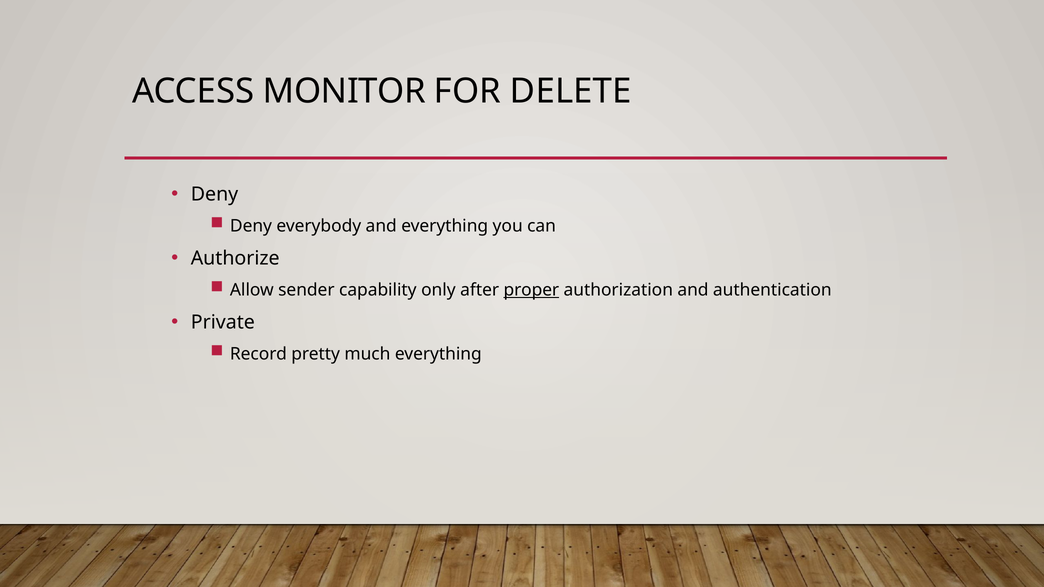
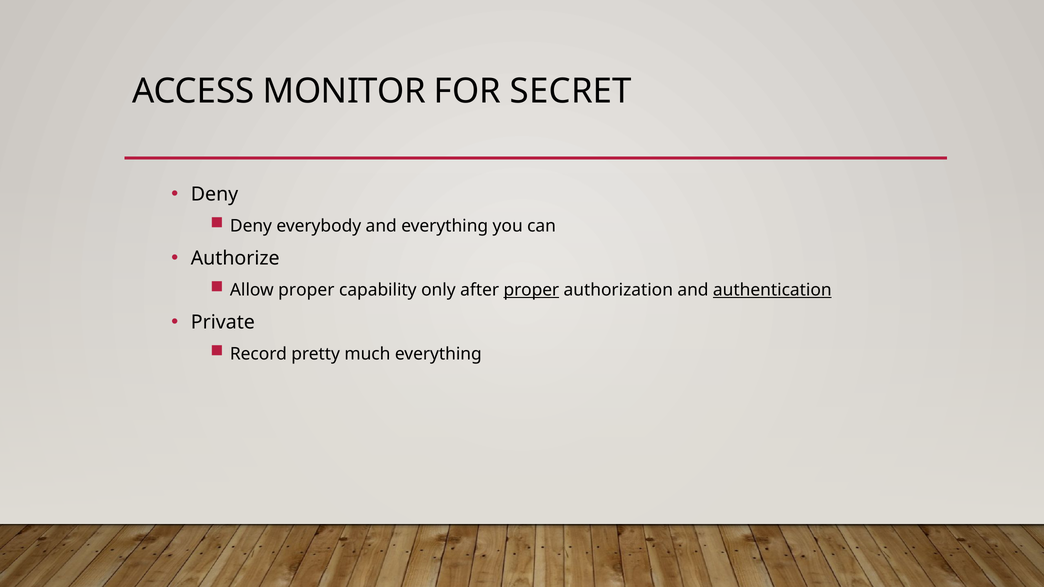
DELETE: DELETE -> SECRET
Allow sender: sender -> proper
authentication underline: none -> present
